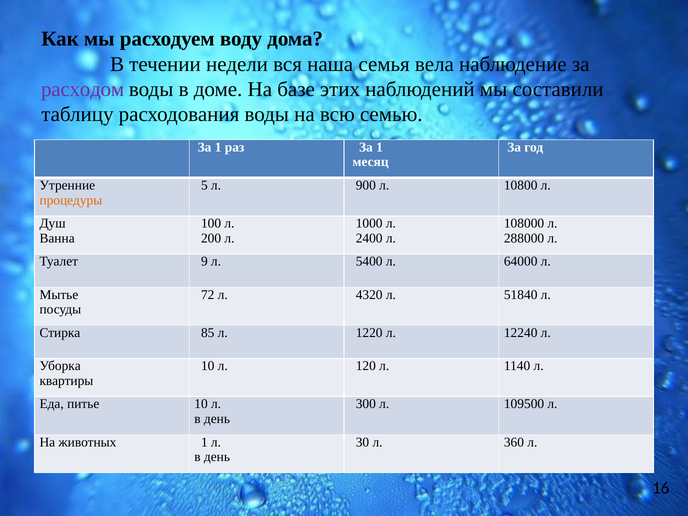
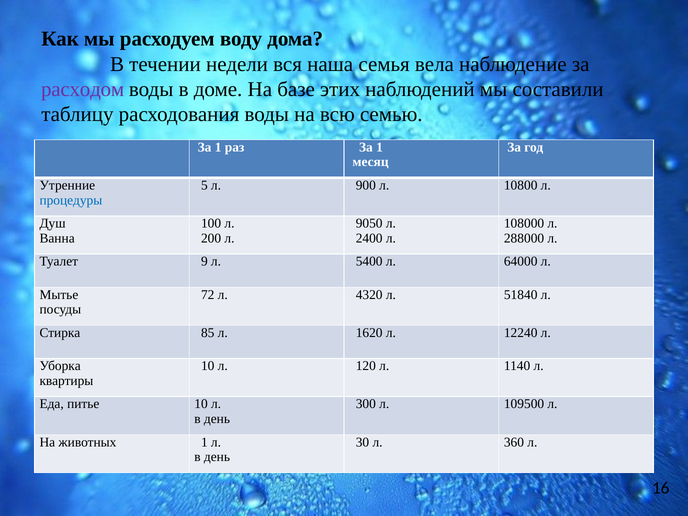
процедуры colour: orange -> blue
1000: 1000 -> 9050
1220: 1220 -> 1620
